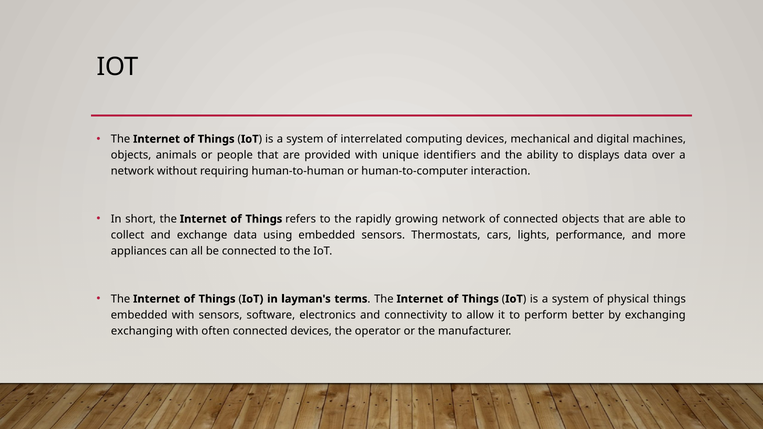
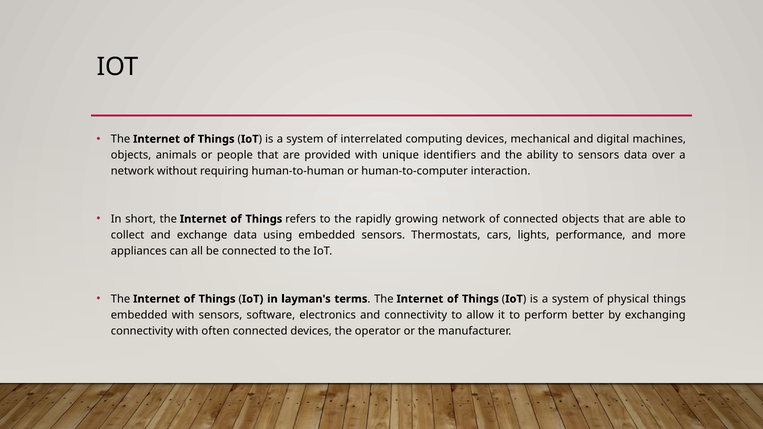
to displays: displays -> sensors
exchanging at (142, 331): exchanging -> connectivity
